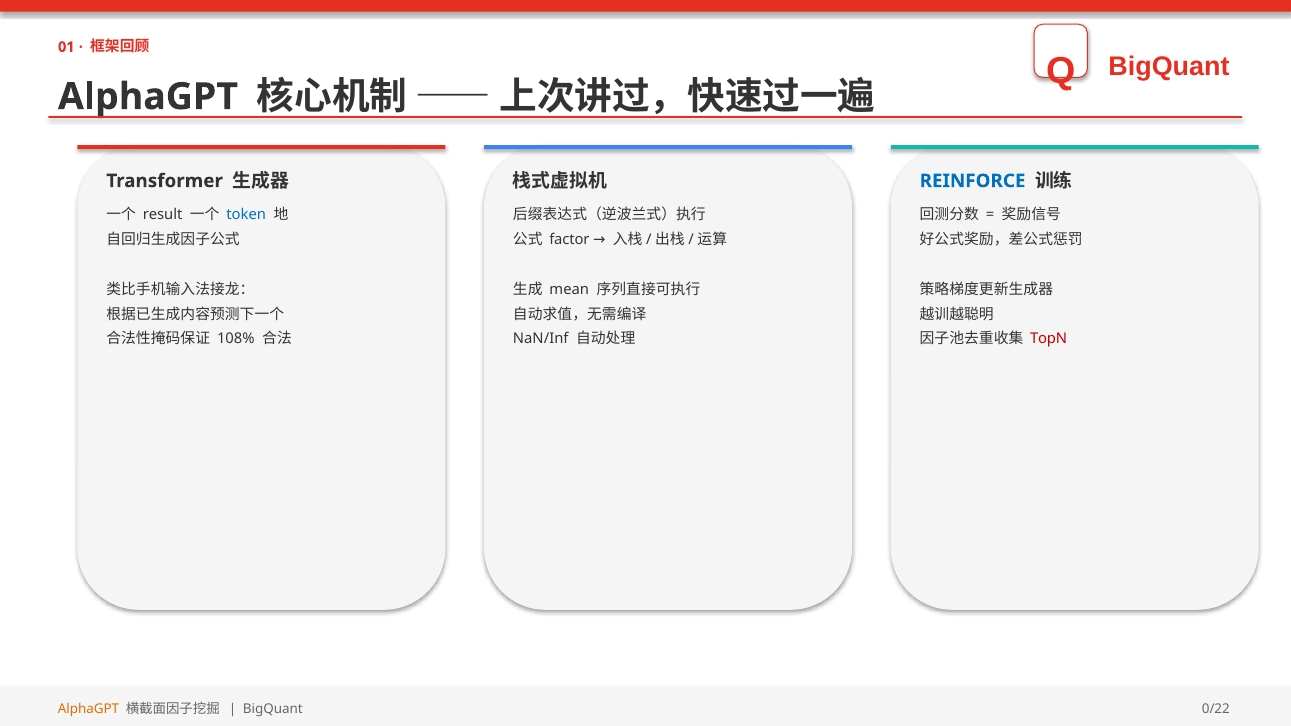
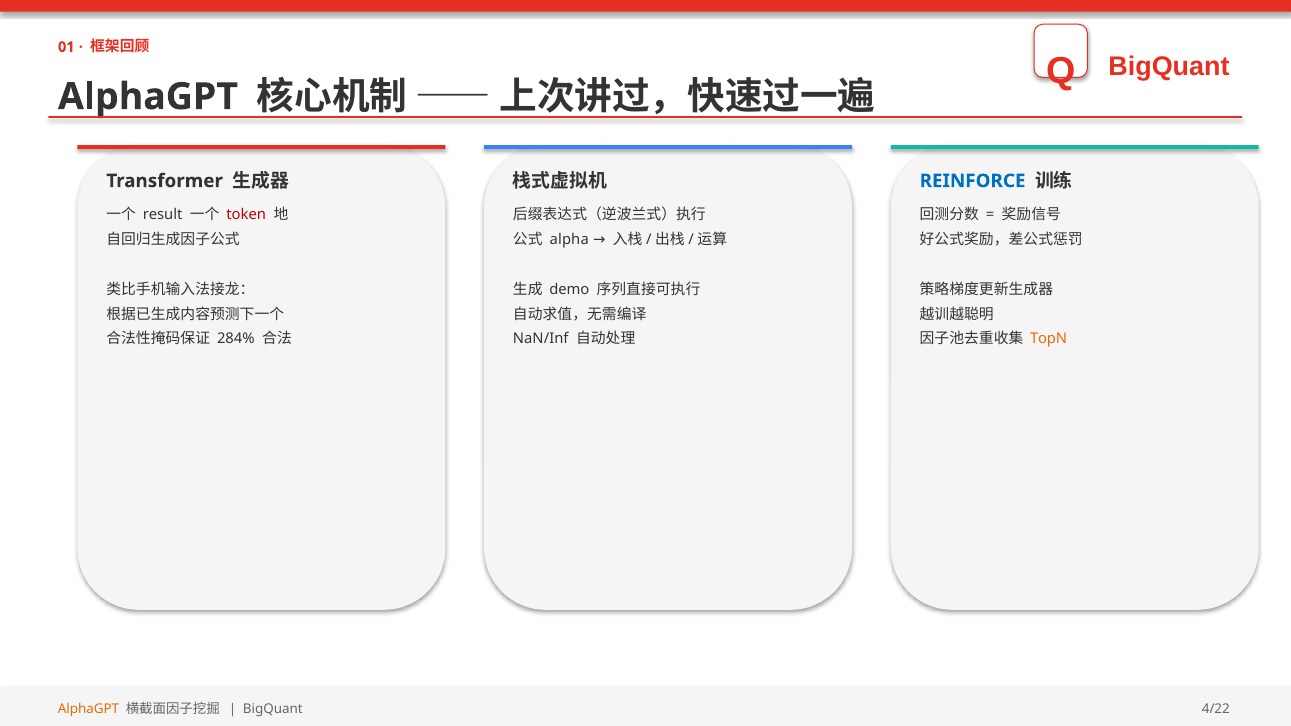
token colour: blue -> red
factor: factor -> alpha
mean: mean -> demo
108%: 108% -> 284%
TopN colour: red -> orange
0/22: 0/22 -> 4/22
